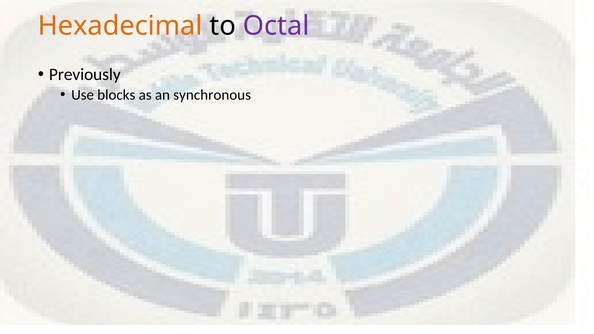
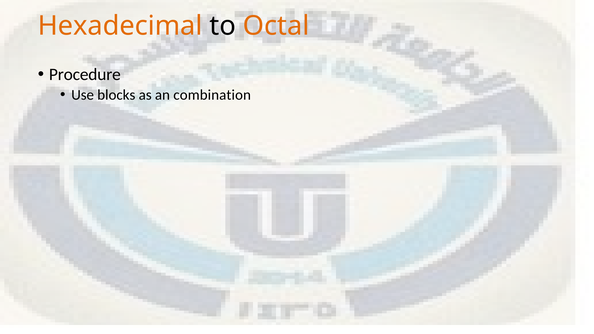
Octal colour: purple -> orange
Previously: Previously -> Procedure
synchronous: synchronous -> combination
